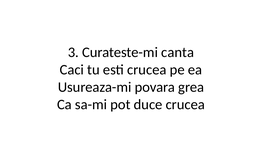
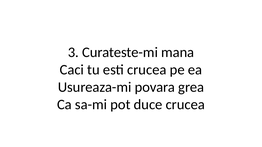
canta: canta -> mana
